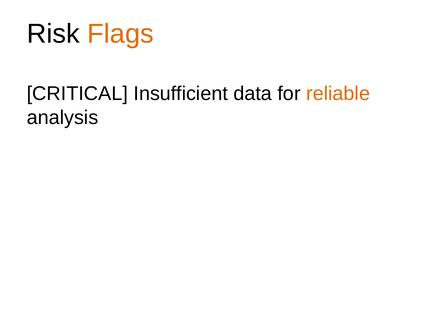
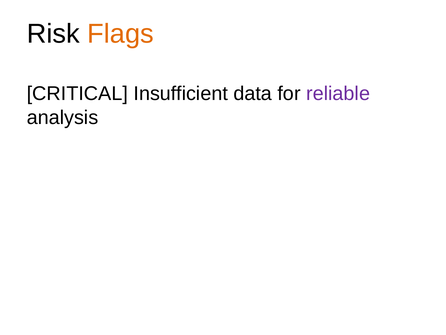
reliable colour: orange -> purple
